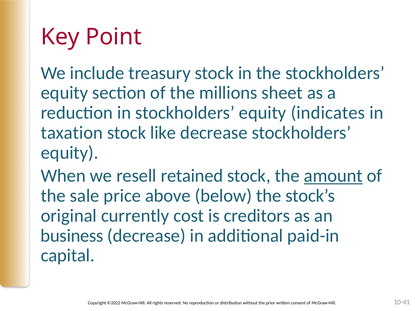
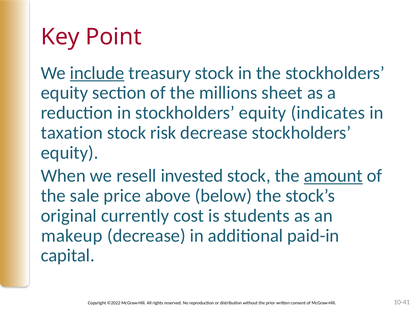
include underline: none -> present
like: like -> risk
retained: retained -> invested
creditors: creditors -> students
business: business -> makeup
